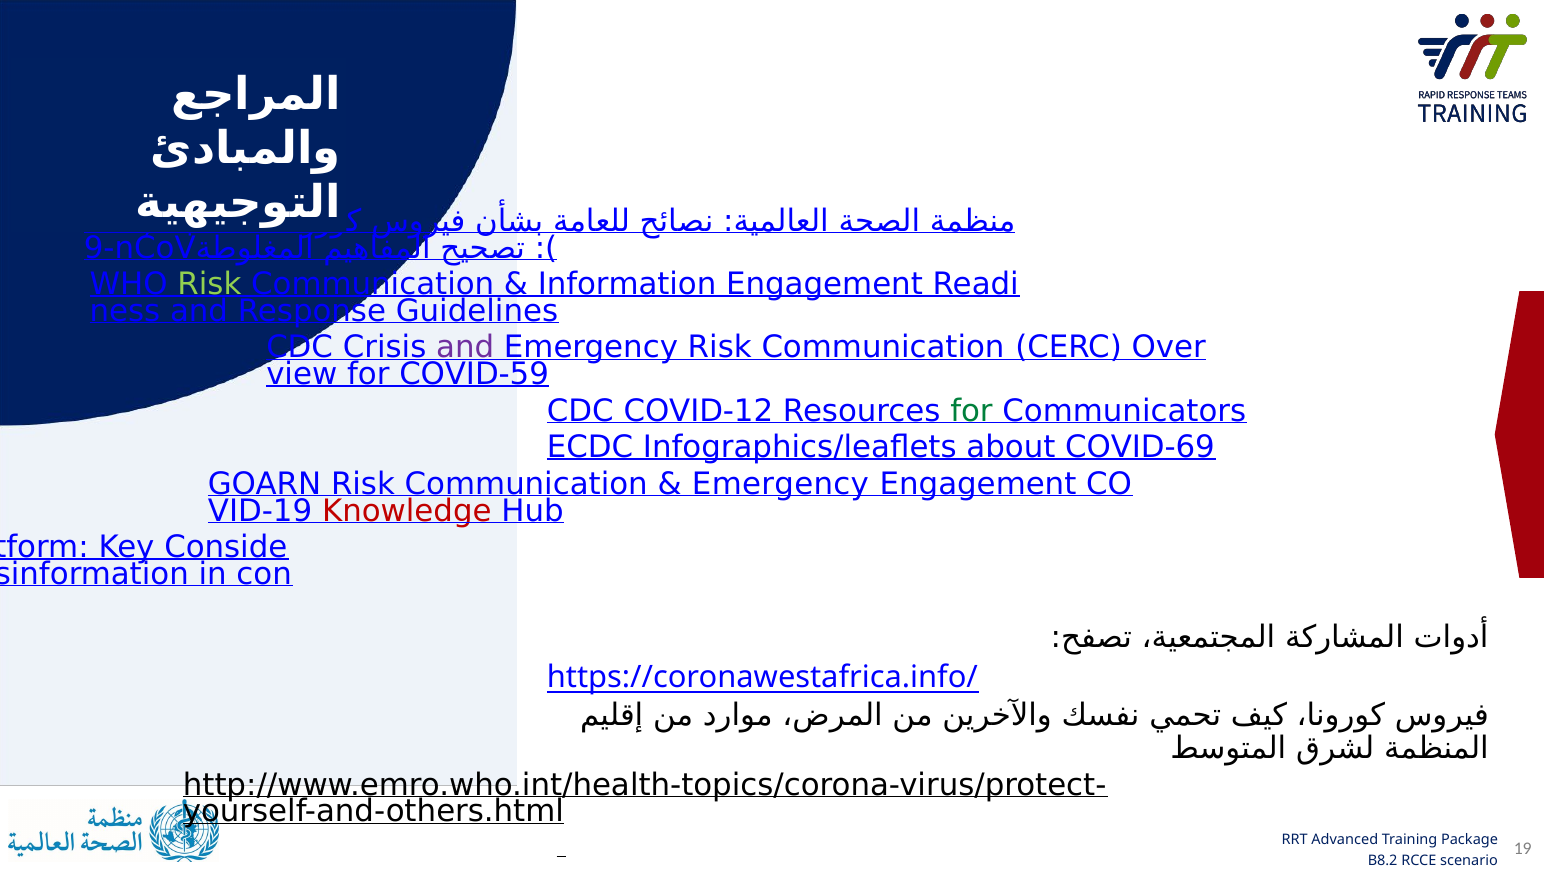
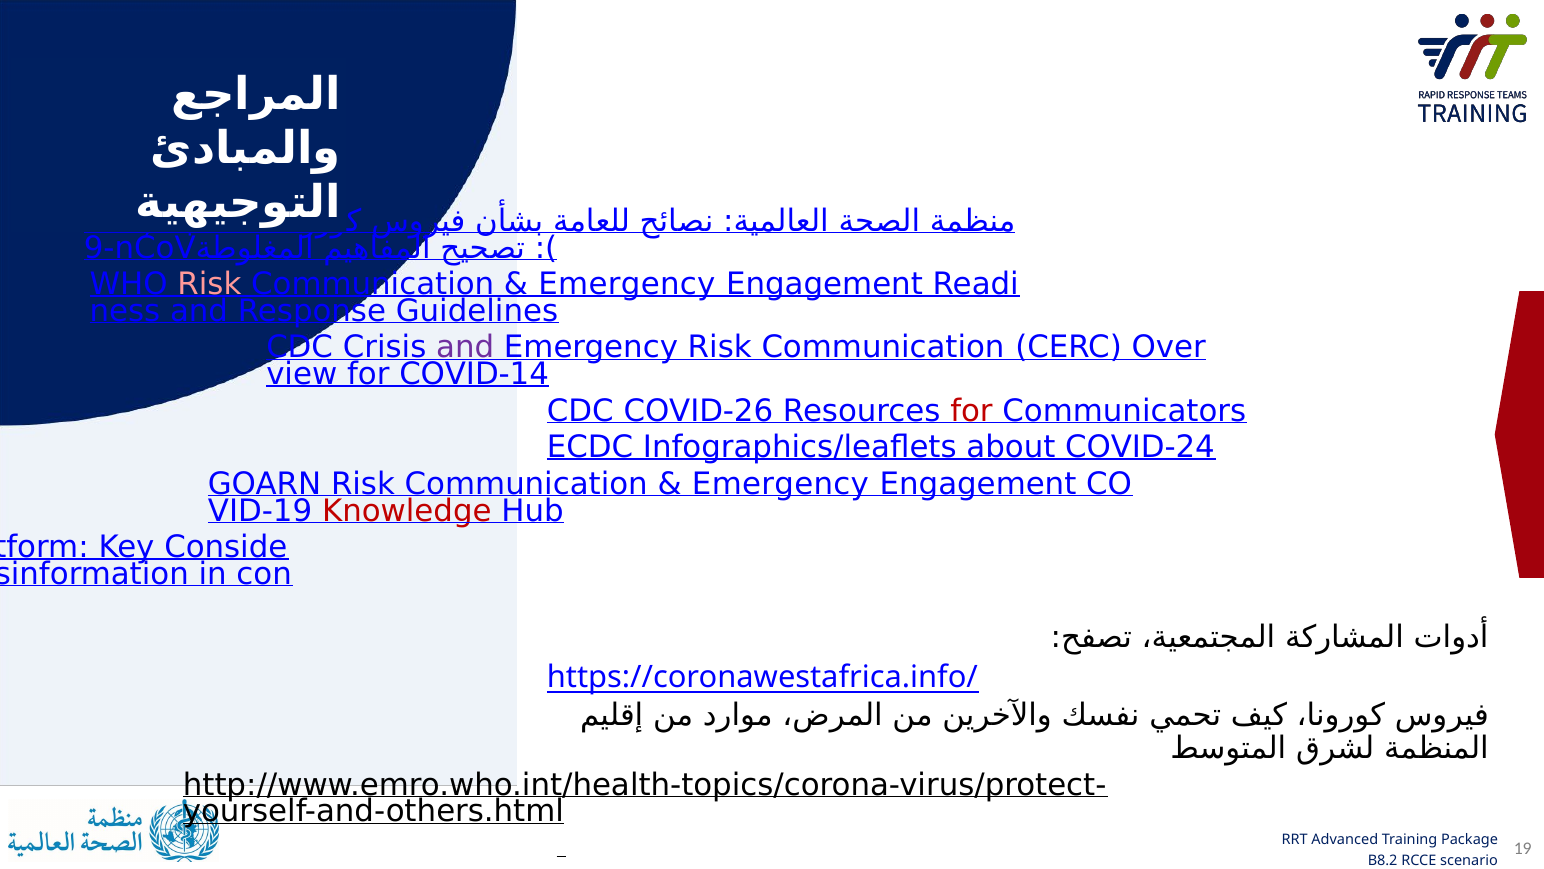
Risk at (209, 284) colour: light green -> pink
Information at (627, 284): Information -> Emergency
COVID-59: COVID-59 -> COVID-14
COVID-12: COVID-12 -> COVID-26
for at (971, 411) colour: green -> red
COVID-69: COVID-69 -> COVID-24
